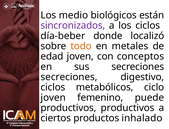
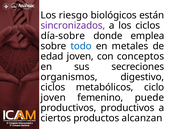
medio: medio -> riesgo
día-beber: día-beber -> día-sobre
localizó: localizó -> emplea
todo colour: orange -> blue
secreciones at (69, 77): secreciones -> organismos
inhalado: inhalado -> alcanzan
